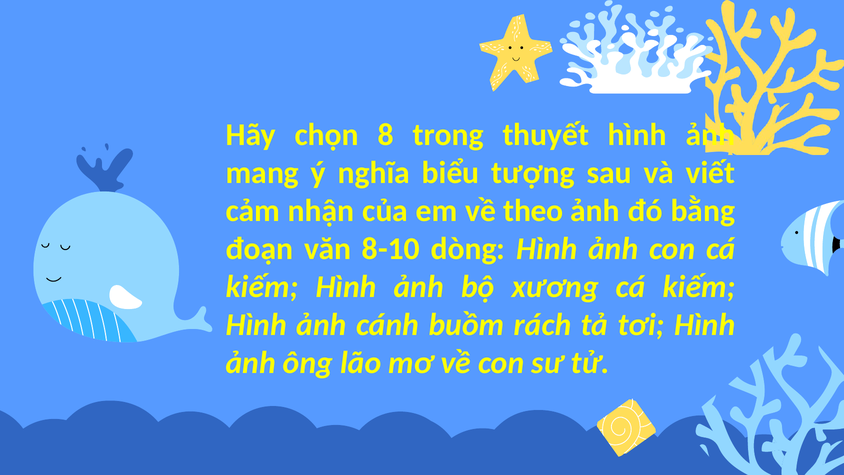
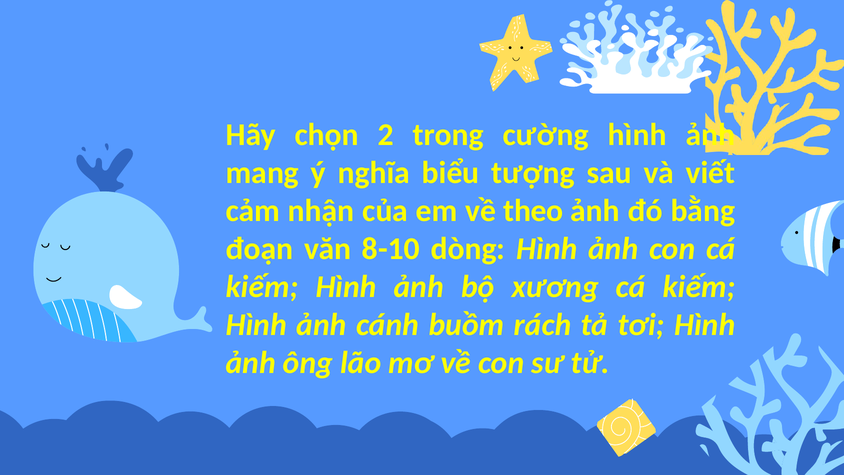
8: 8 -> 2
thuyết: thuyết -> cường
